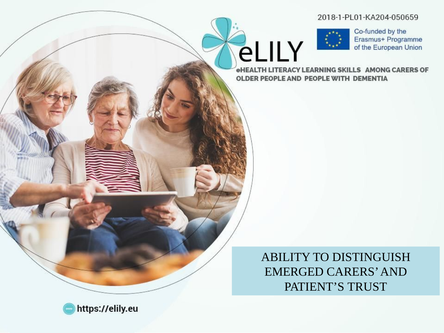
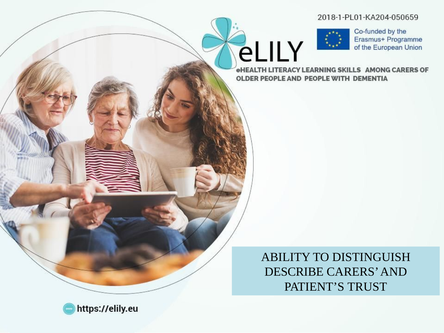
EMERGED: EMERGED -> DESCRIBE
